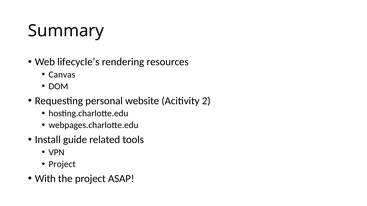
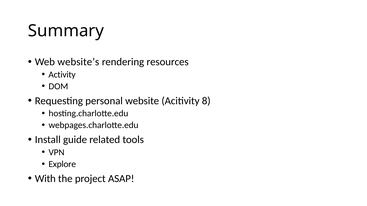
lifecycle’s: lifecycle’s -> website’s
Canvas: Canvas -> Activity
2: 2 -> 8
Project at (62, 164): Project -> Explore
